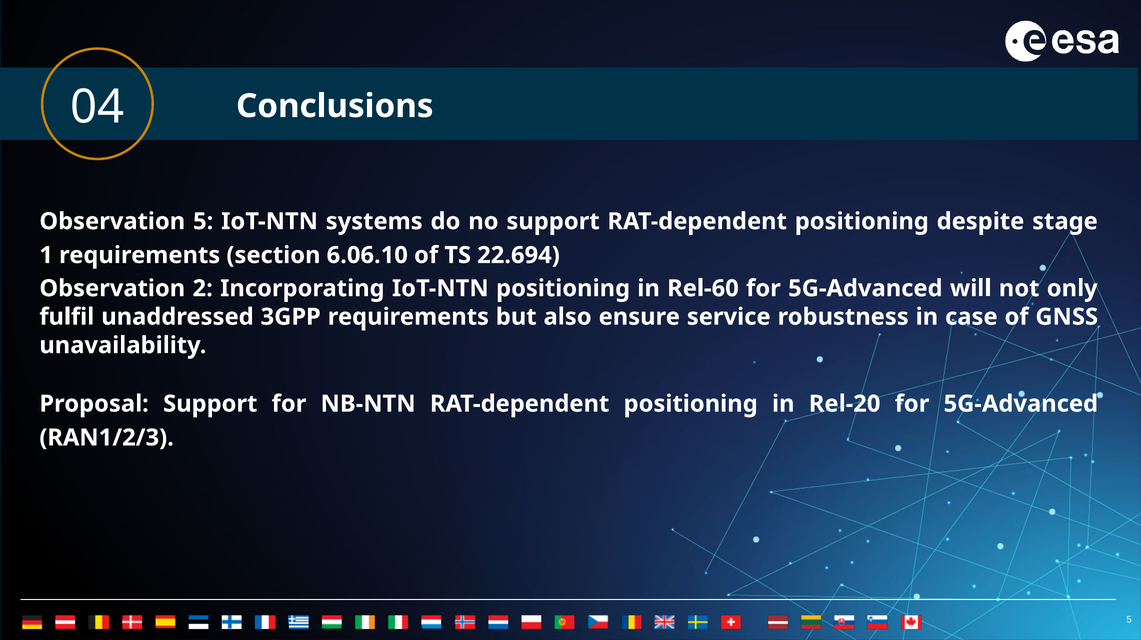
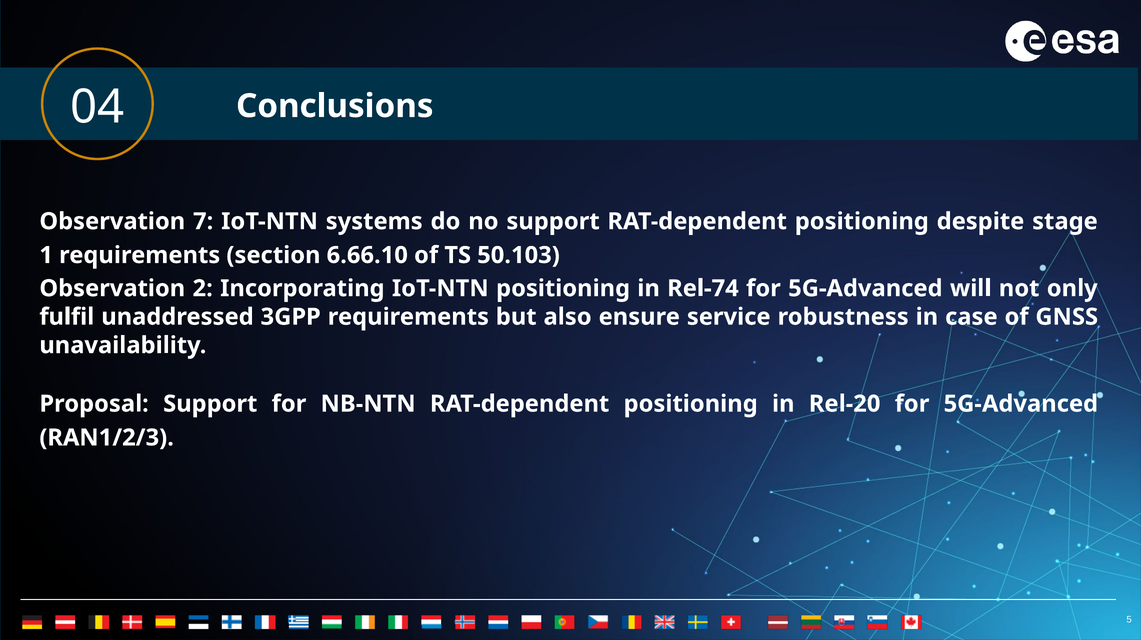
Observation 5: 5 -> 7
6.06.10: 6.06.10 -> 6.66.10
22.694: 22.694 -> 50.103
Rel-60: Rel-60 -> Rel-74
